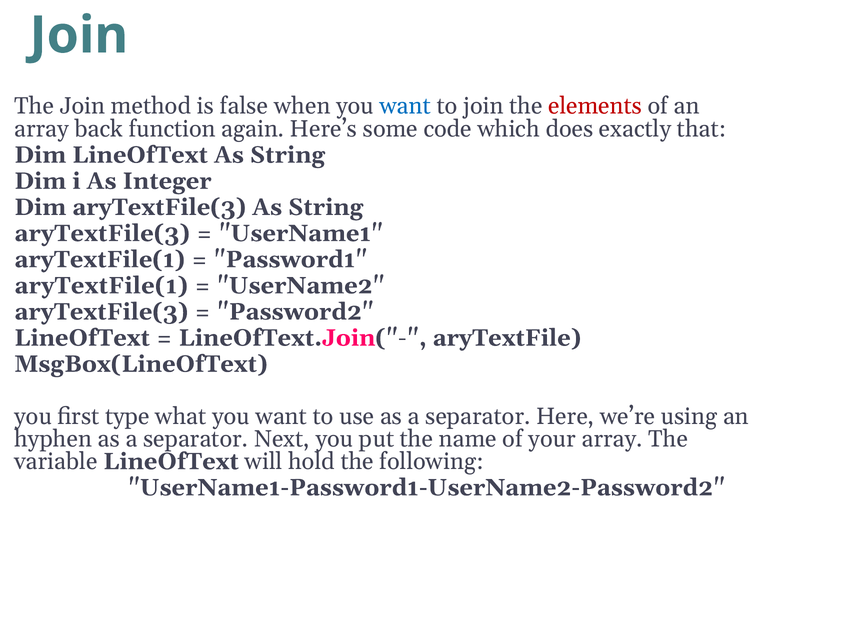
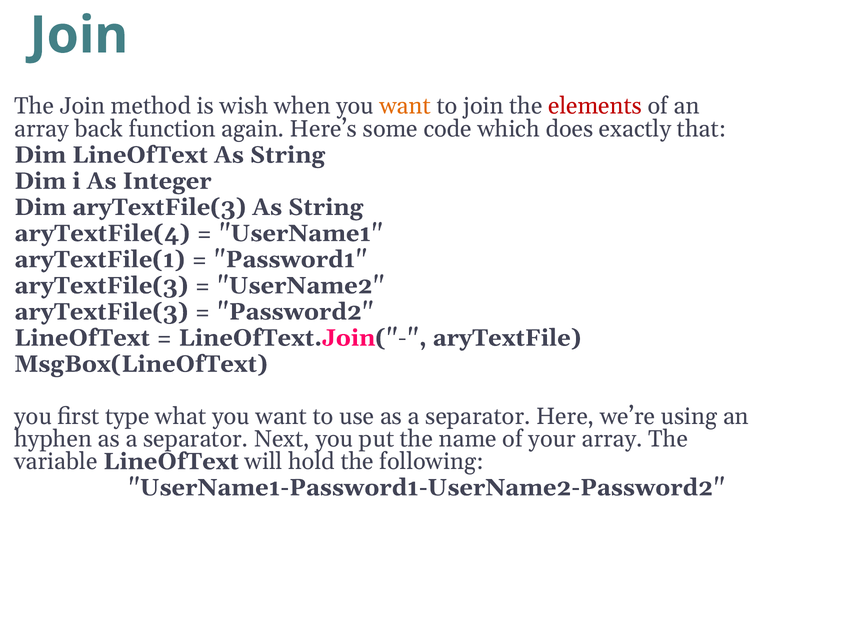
false: false -> wish
want at (405, 106) colour: blue -> orange
aryTextFile(3 at (102, 233): aryTextFile(3 -> aryTextFile(4
aryTextFile(1 at (101, 286): aryTextFile(1 -> aryTextFile(3
